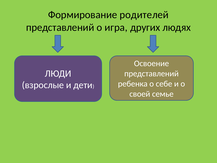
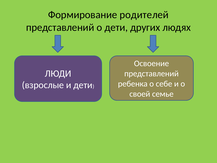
о игра: игра -> дети
